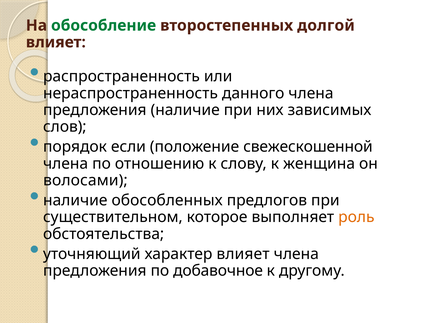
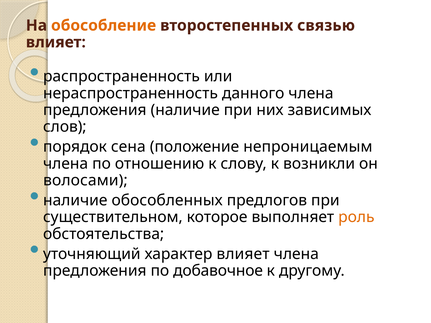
обособление colour: green -> orange
долгой: долгой -> связью
если: если -> сена
свежескошенной: свежескошенной -> непроницаемым
женщина: женщина -> возникли
